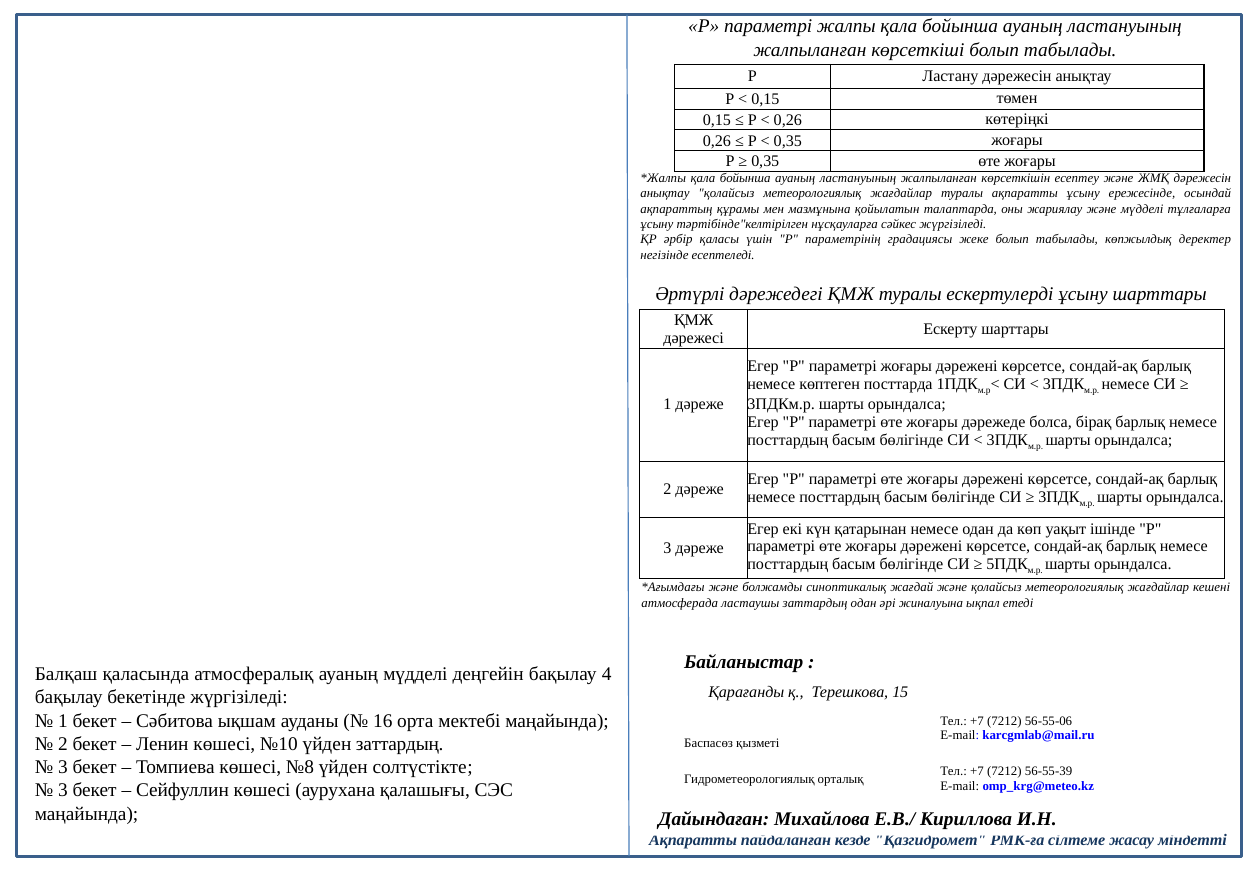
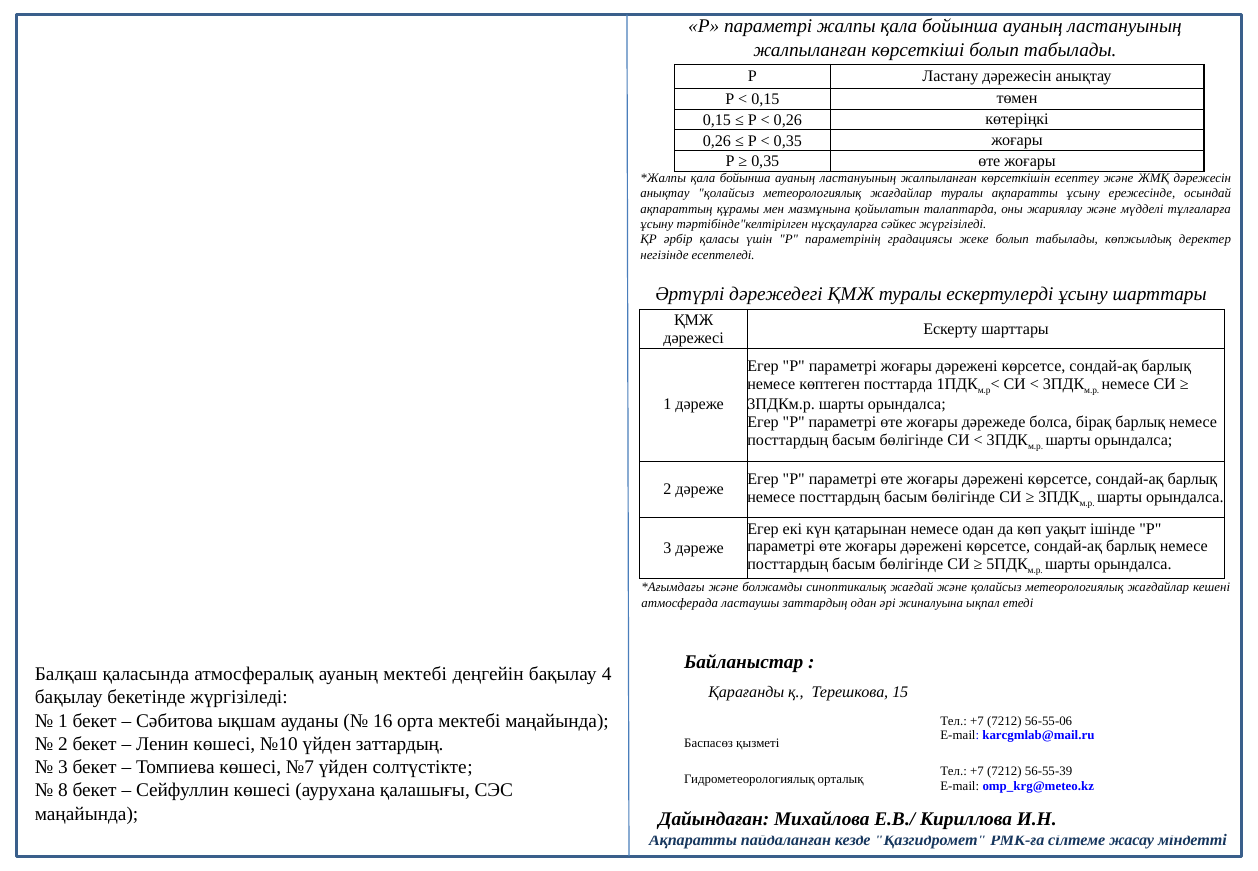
ауаның мүдделі: мүдделі -> мектебі
№8: №8 -> №7
3 at (63, 790): 3 -> 8
